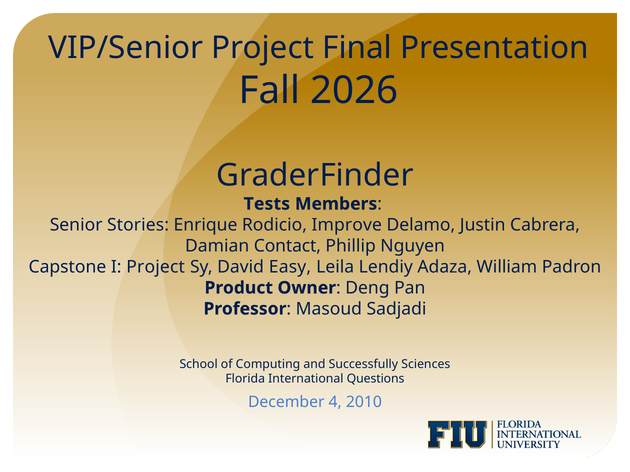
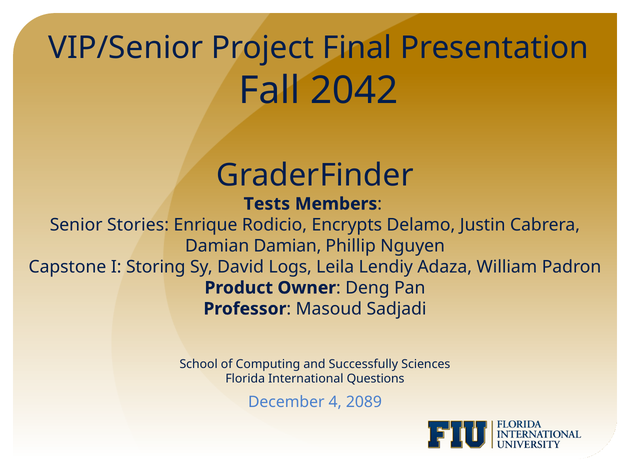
2026: 2026 -> 2042
Improve: Improve -> Encrypts
Damian Contact: Contact -> Damian
I Project: Project -> Storing
Easy: Easy -> Logs
2010: 2010 -> 2089
